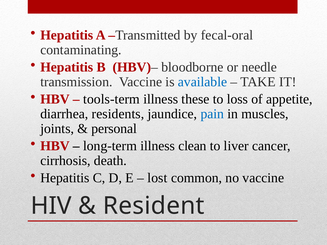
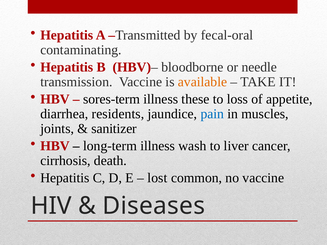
available colour: blue -> orange
tools-term: tools-term -> sores-term
personal: personal -> sanitizer
clean: clean -> wash
Resident: Resident -> Diseases
